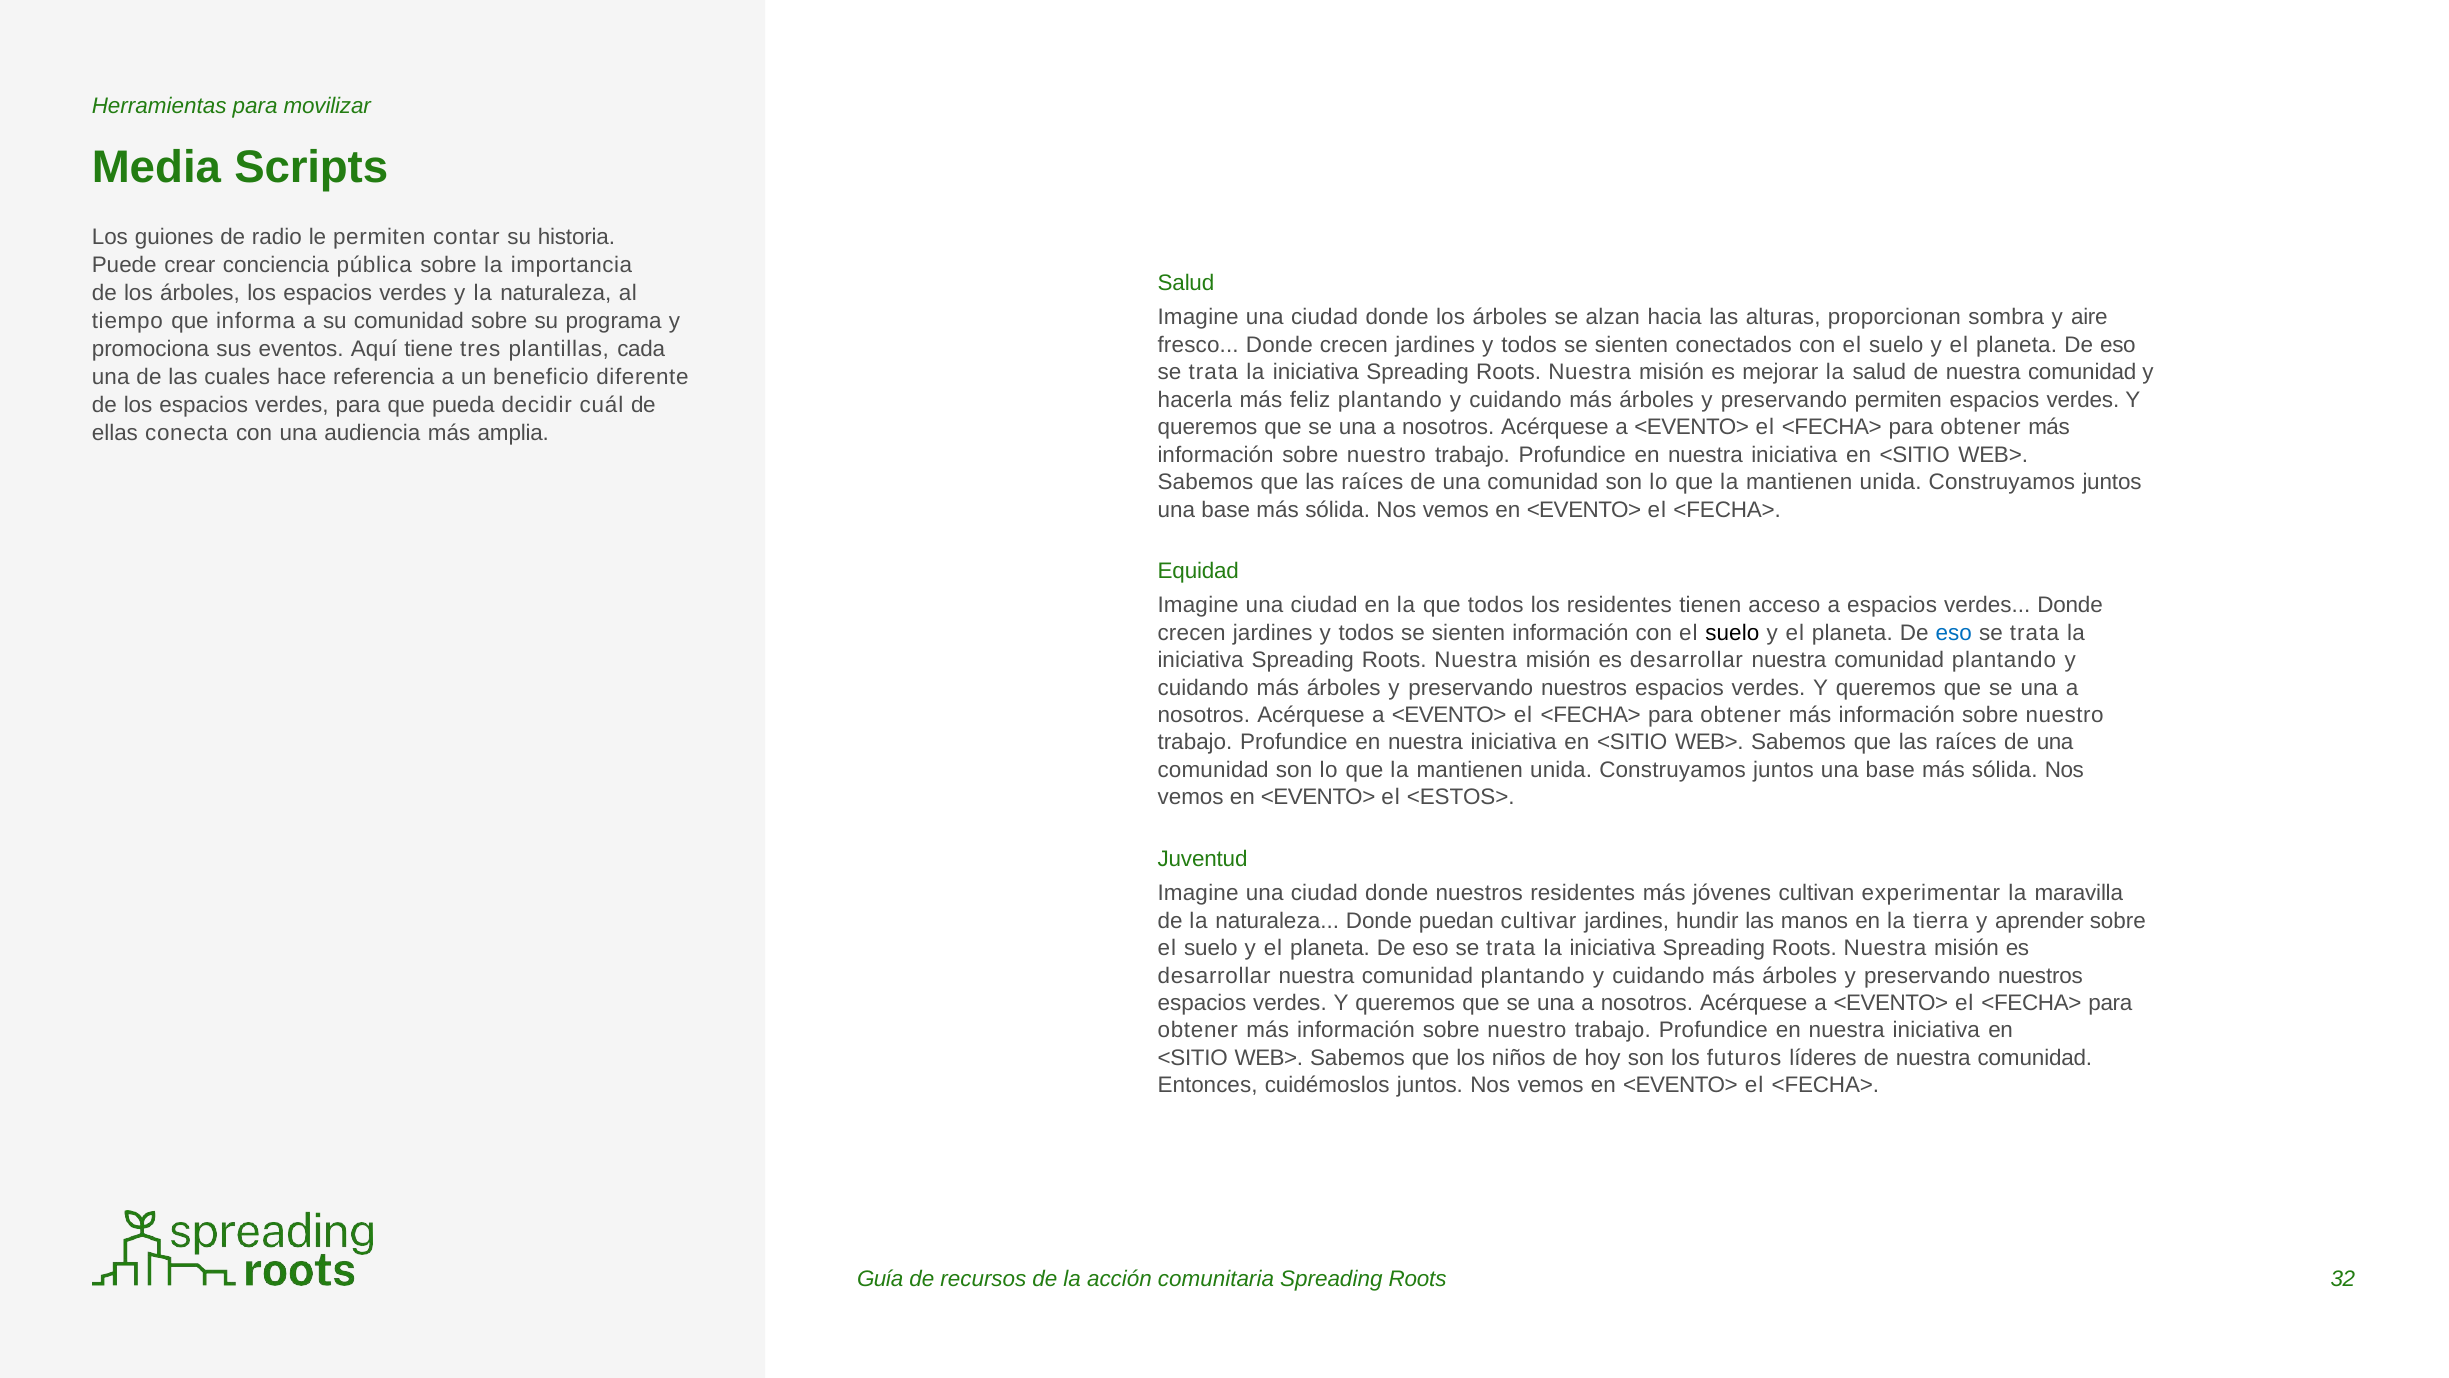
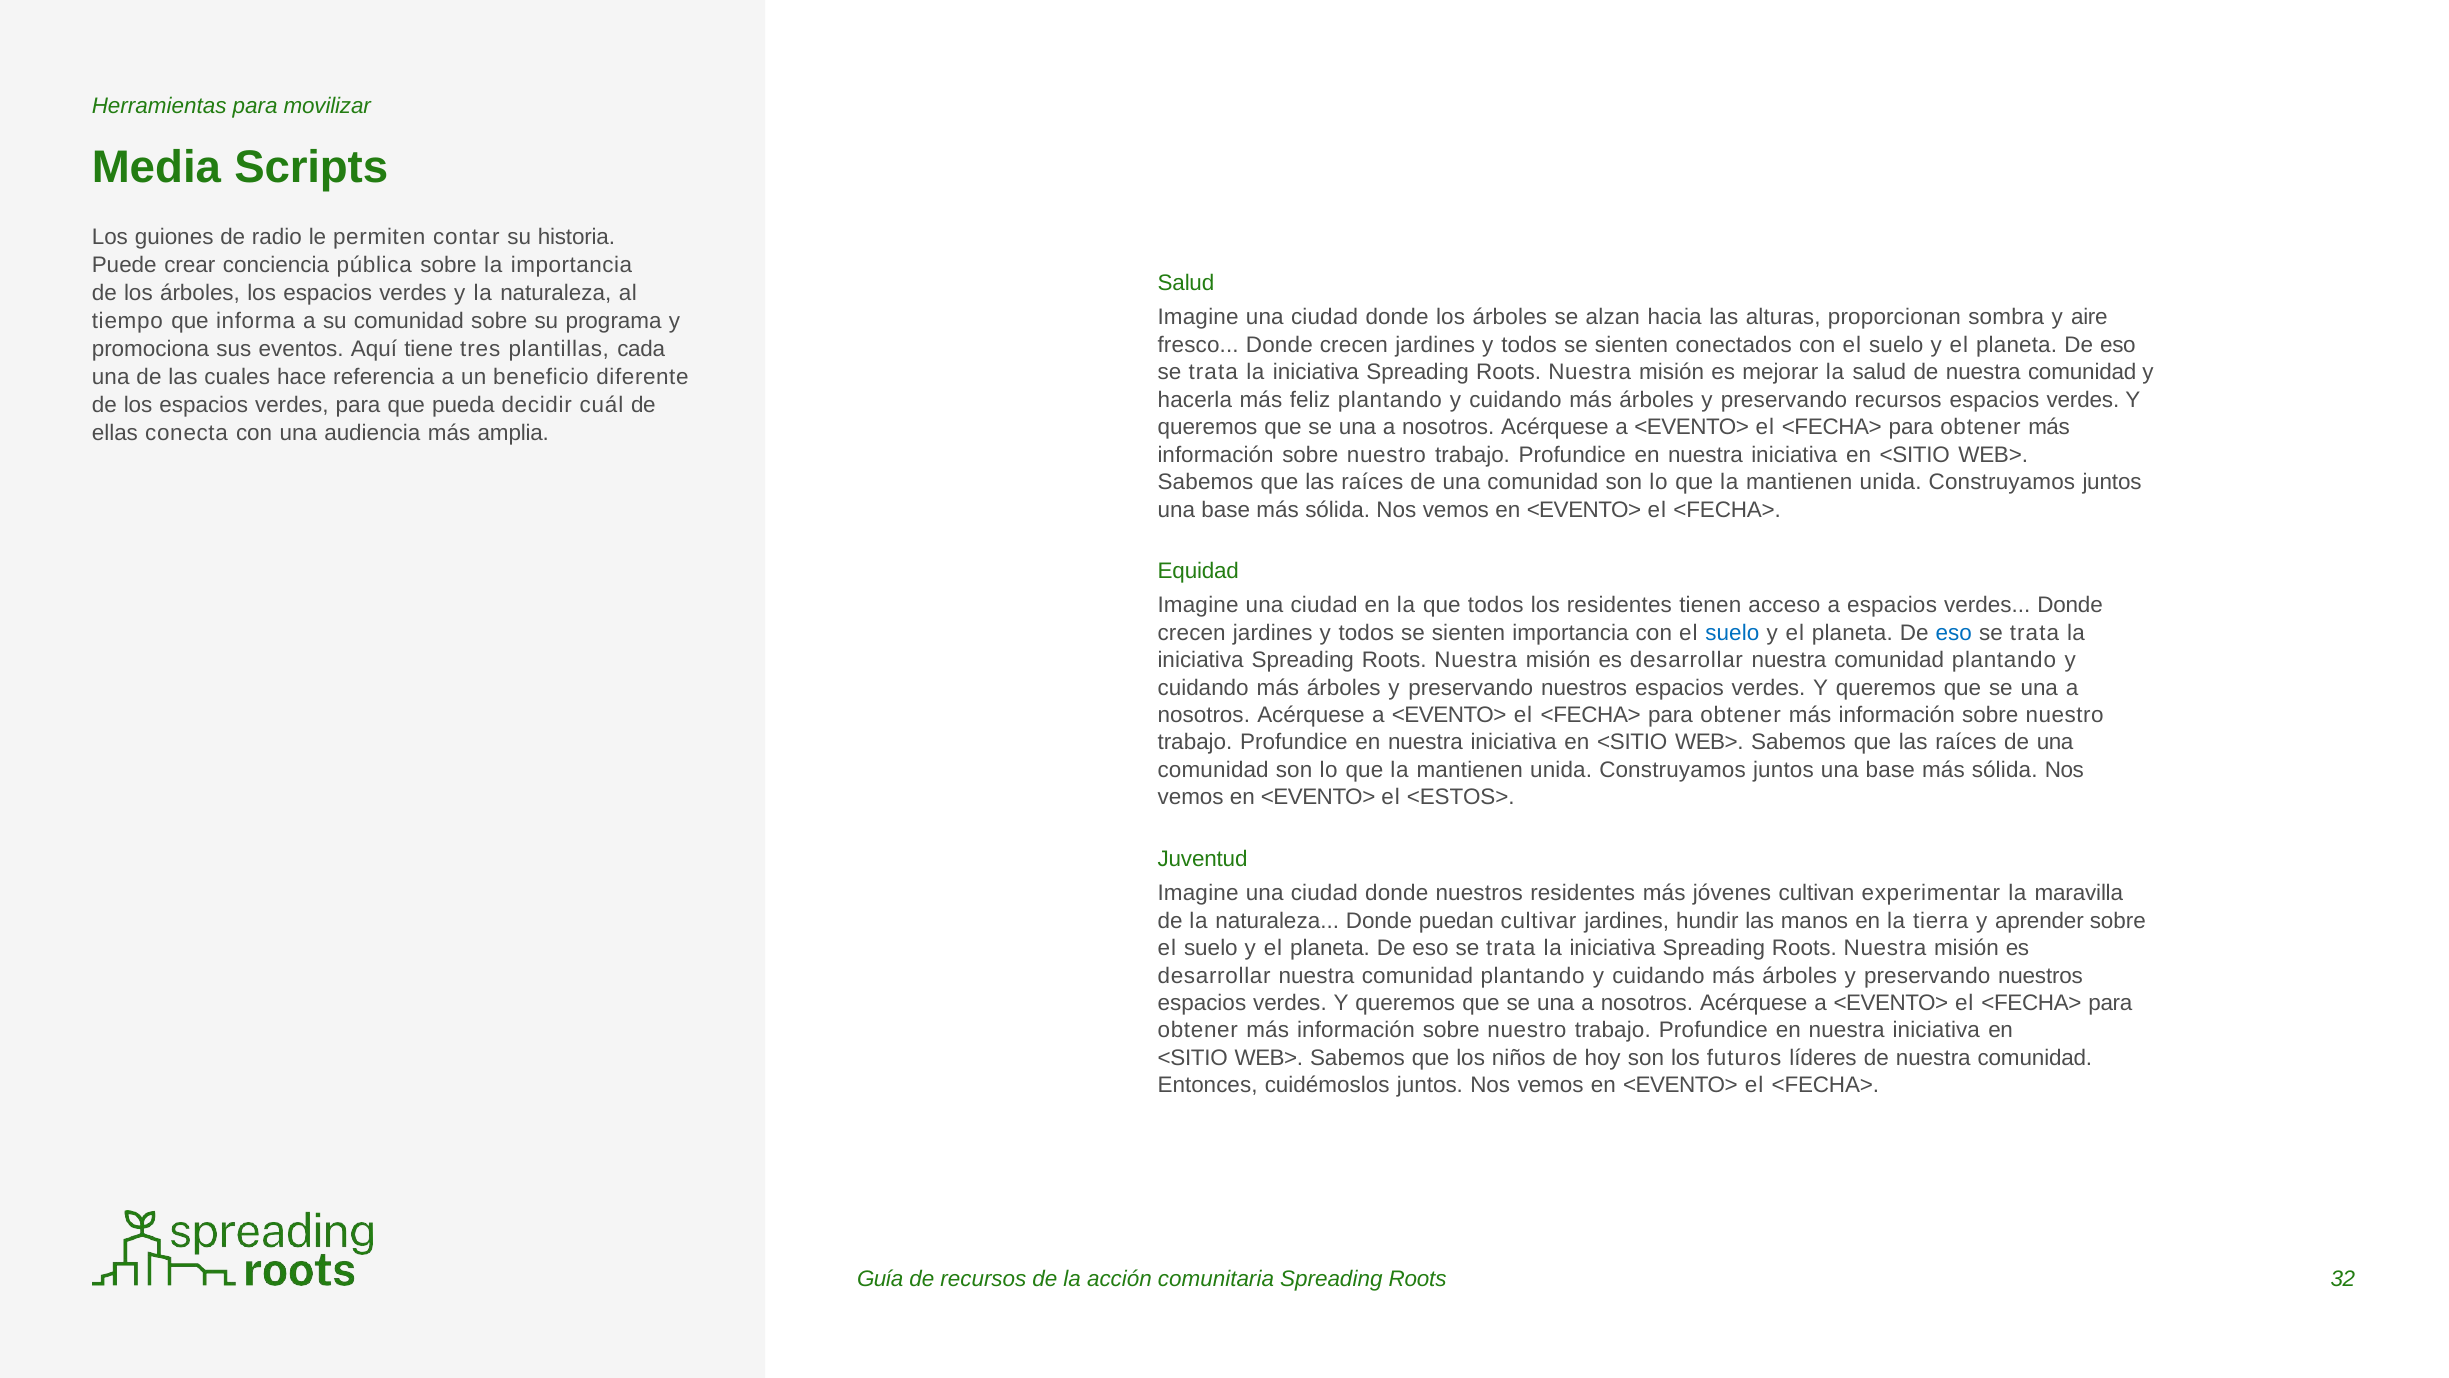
preservando permiten: permiten -> recursos
sienten información: información -> importancia
suelo at (1732, 633) colour: black -> blue
